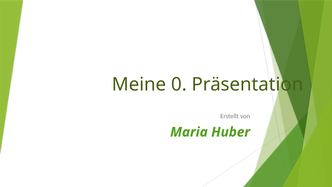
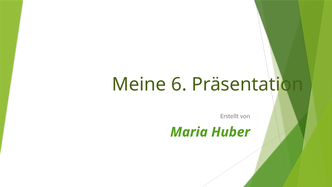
0: 0 -> 6
